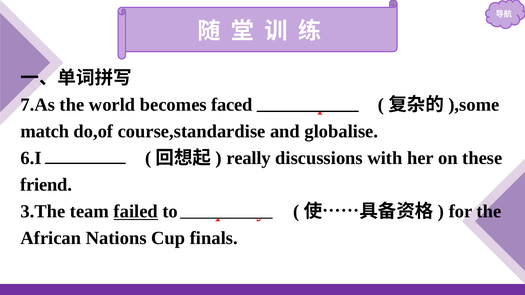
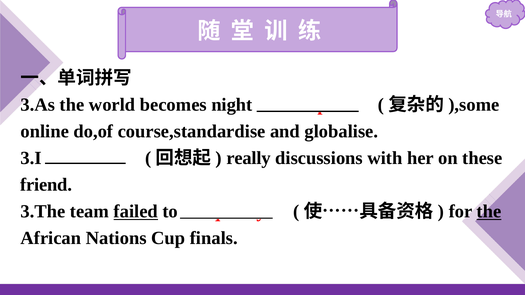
7.As: 7.As -> 3.As
faced: faced -> night
match: match -> online
6.I: 6.I -> 3.I
the at (489, 212) underline: none -> present
